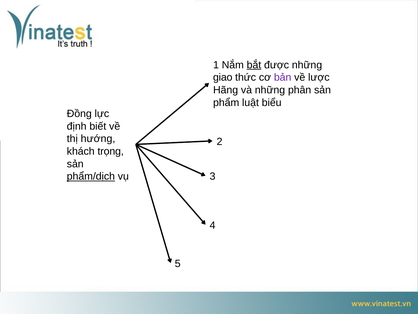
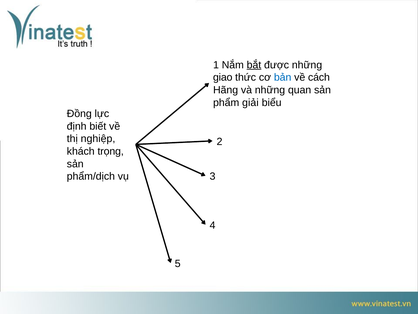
bản colour: purple -> blue
lược: lược -> cách
phân: phân -> quan
luật: luật -> giải
hướng: hướng -> nghiệp
phẩm/dịch underline: present -> none
